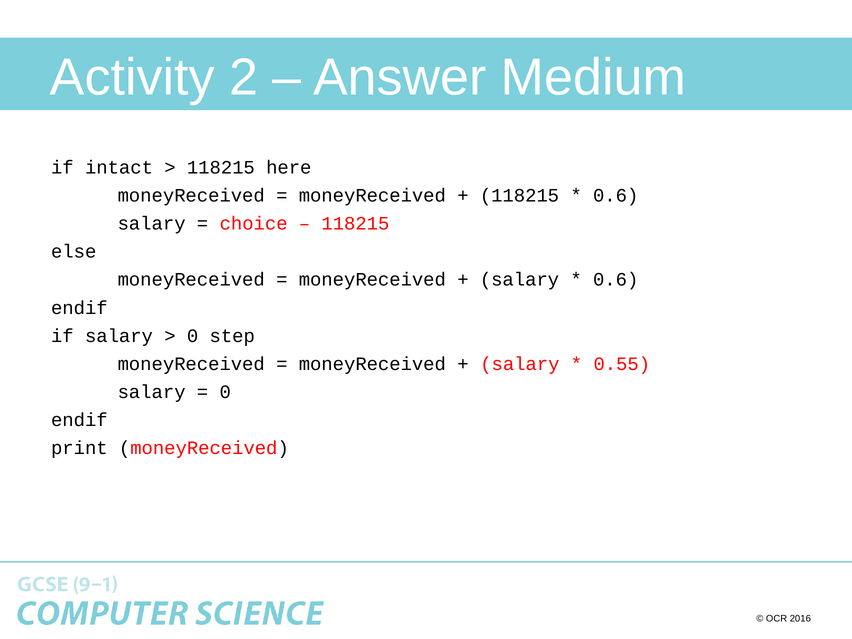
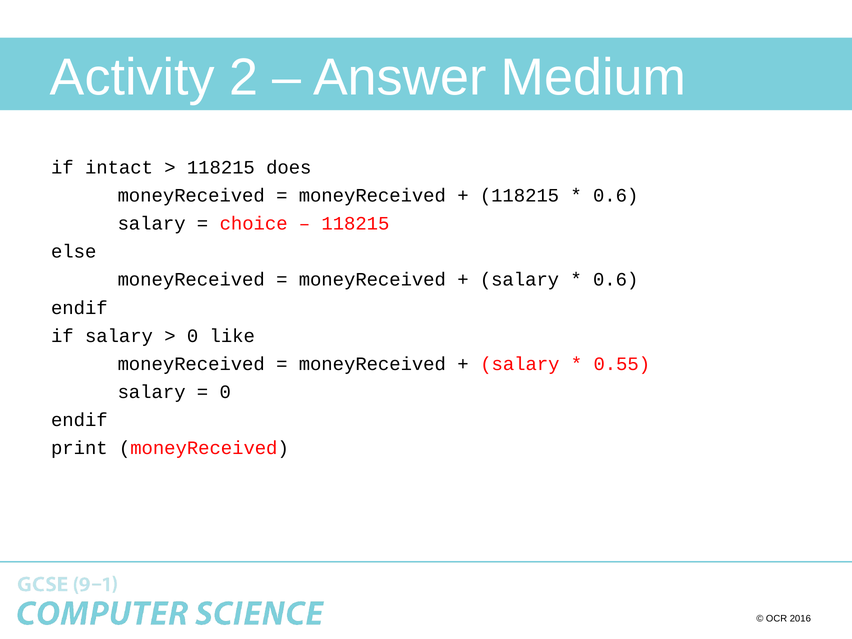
here: here -> does
step: step -> like
